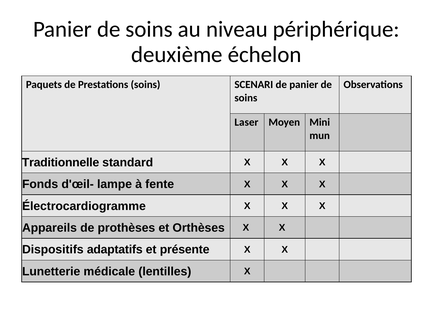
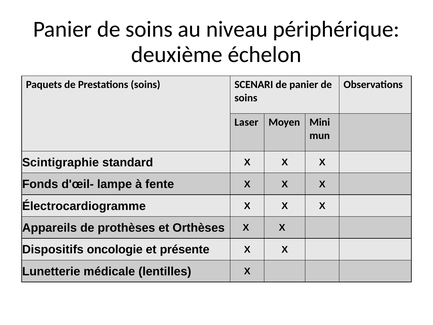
Traditionnelle: Traditionnelle -> Scintigraphie
adaptatifs: adaptatifs -> oncologie
